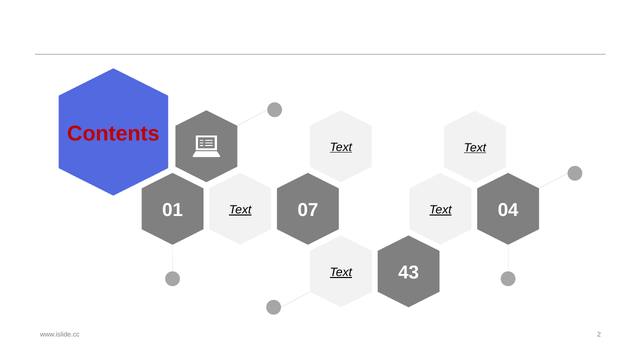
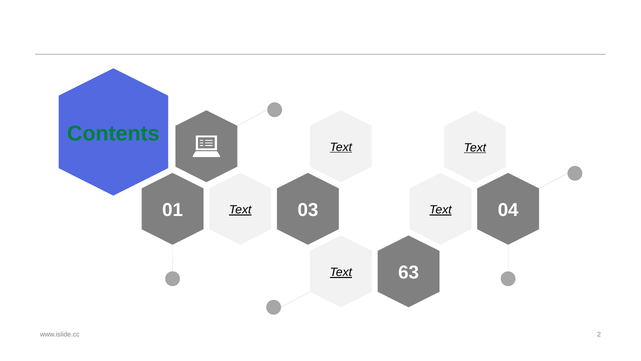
Contents colour: red -> green
07: 07 -> 03
43: 43 -> 63
